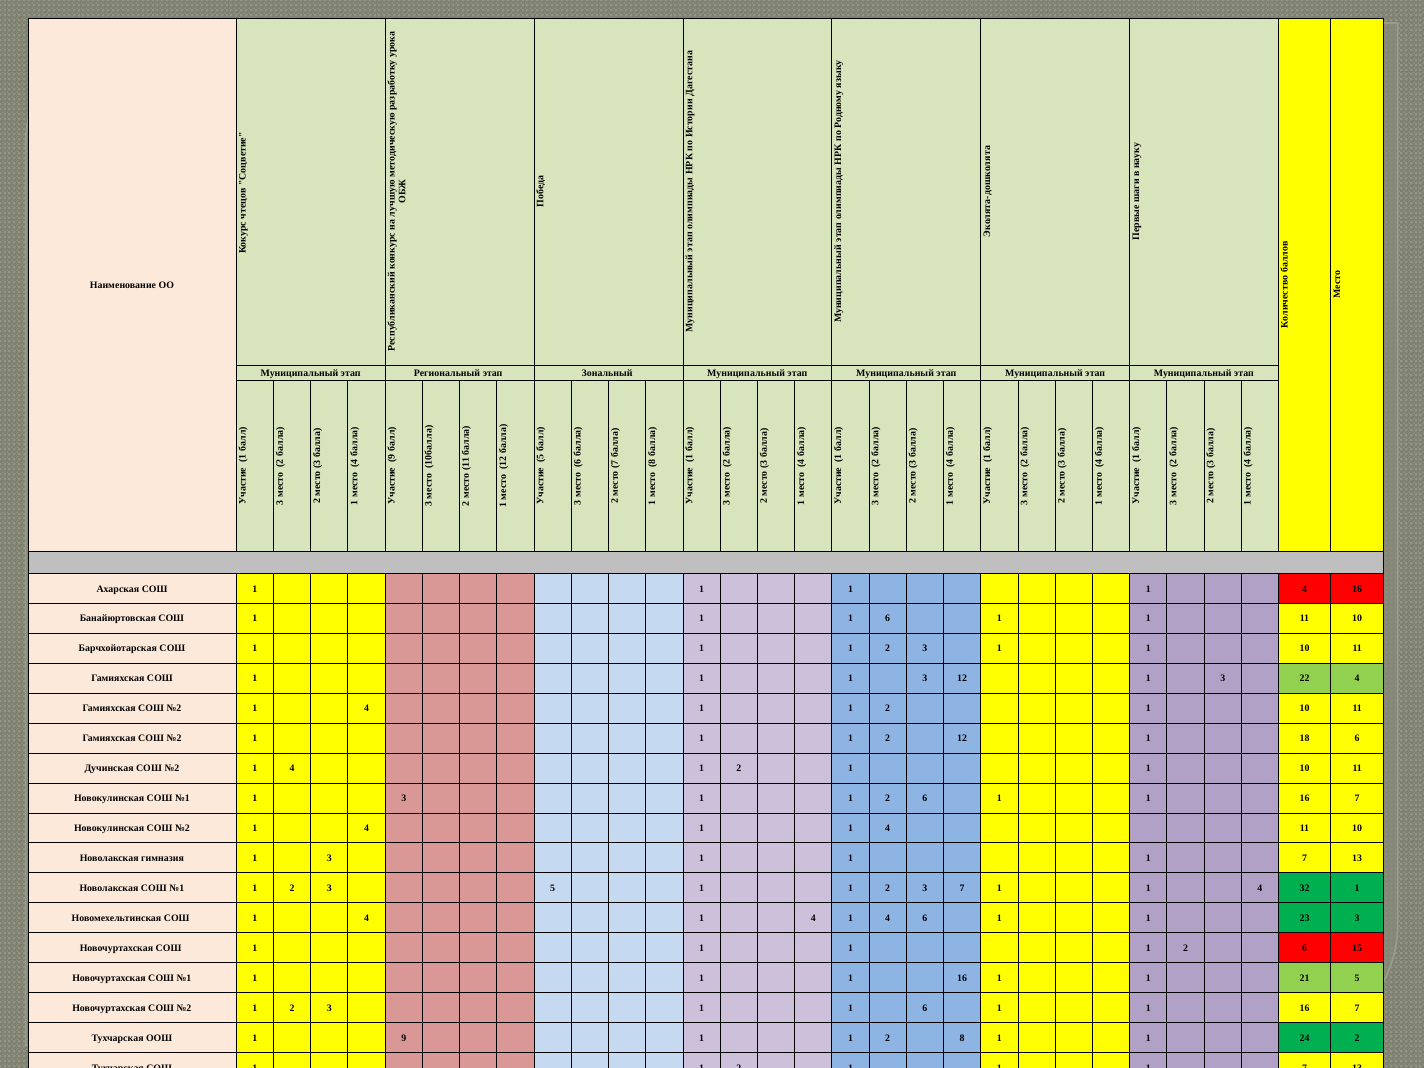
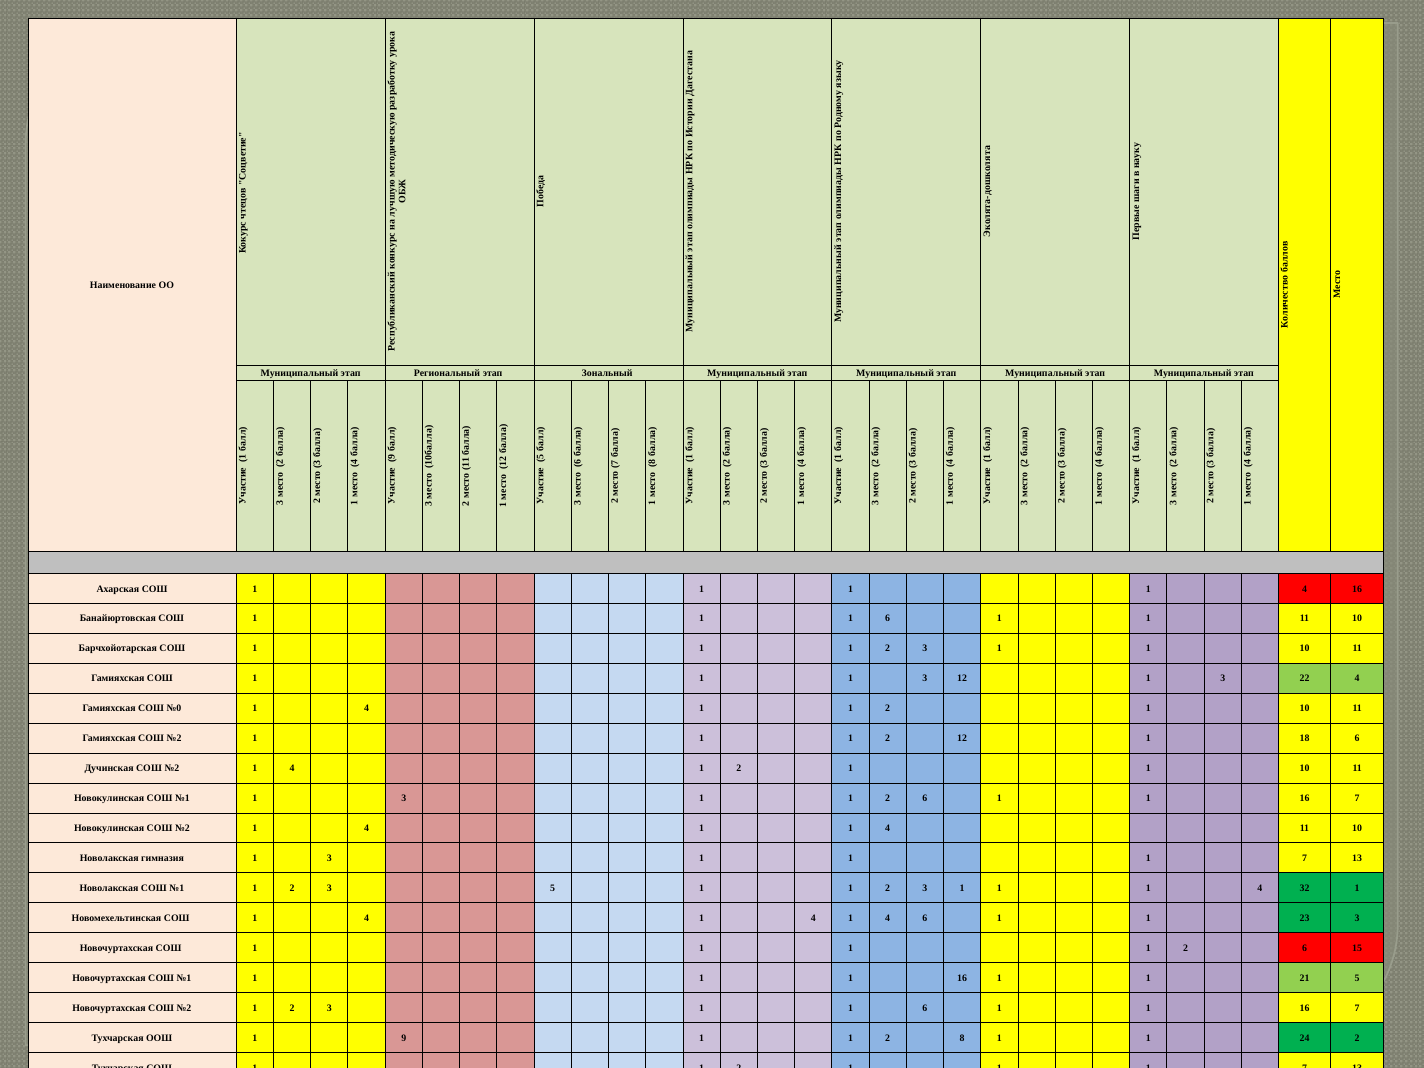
№2 at (174, 709): №2 -> №0
7 at (962, 888): 7 -> 1
